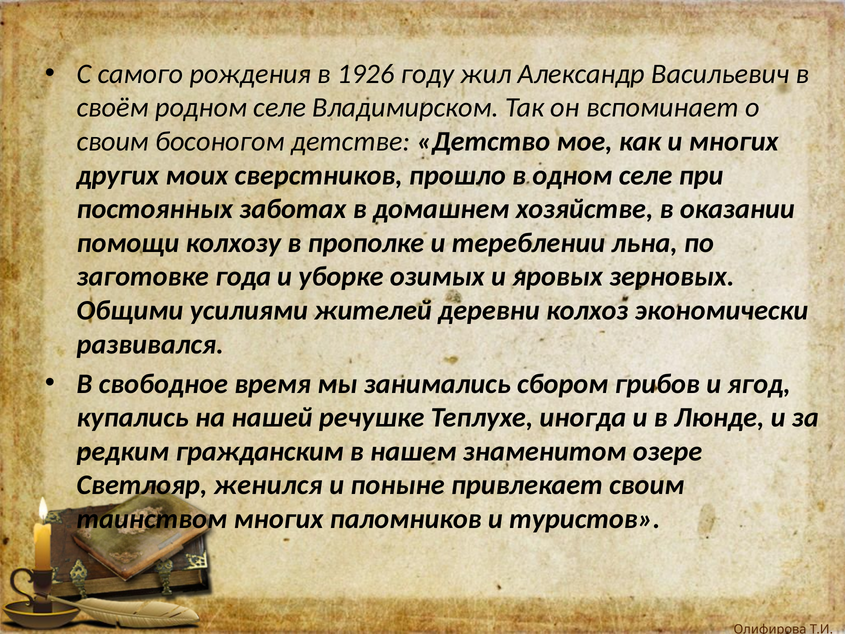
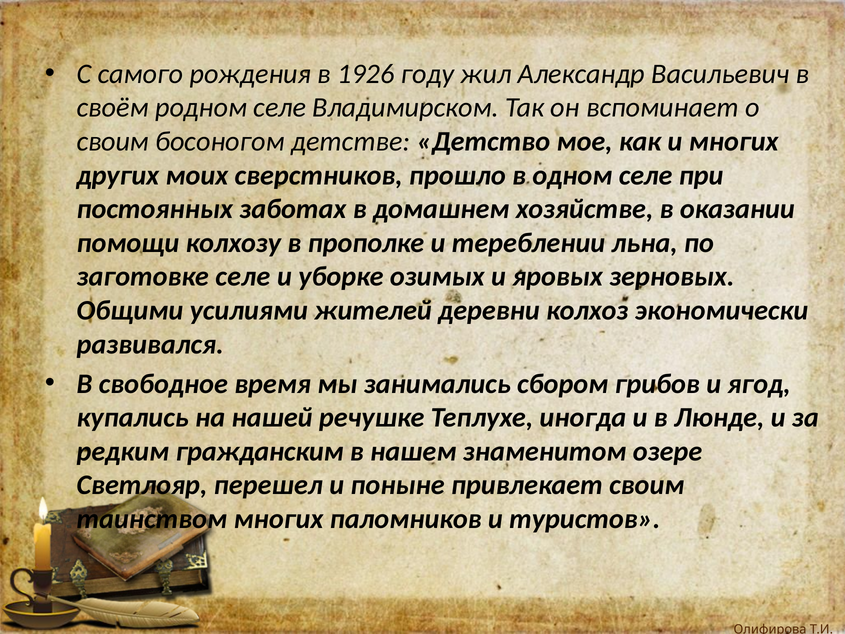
заготовке года: года -> селе
женился: женился -> перешел
